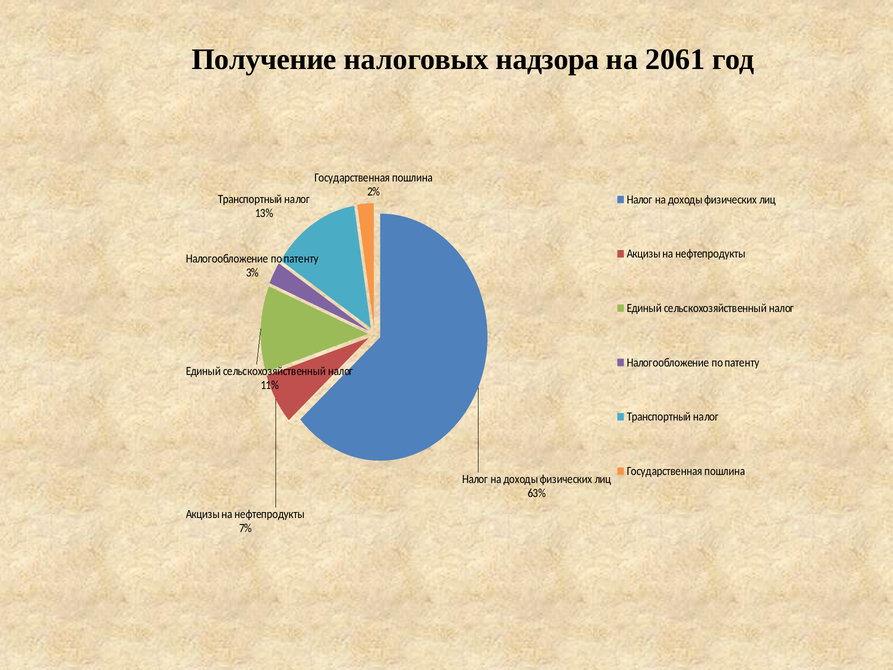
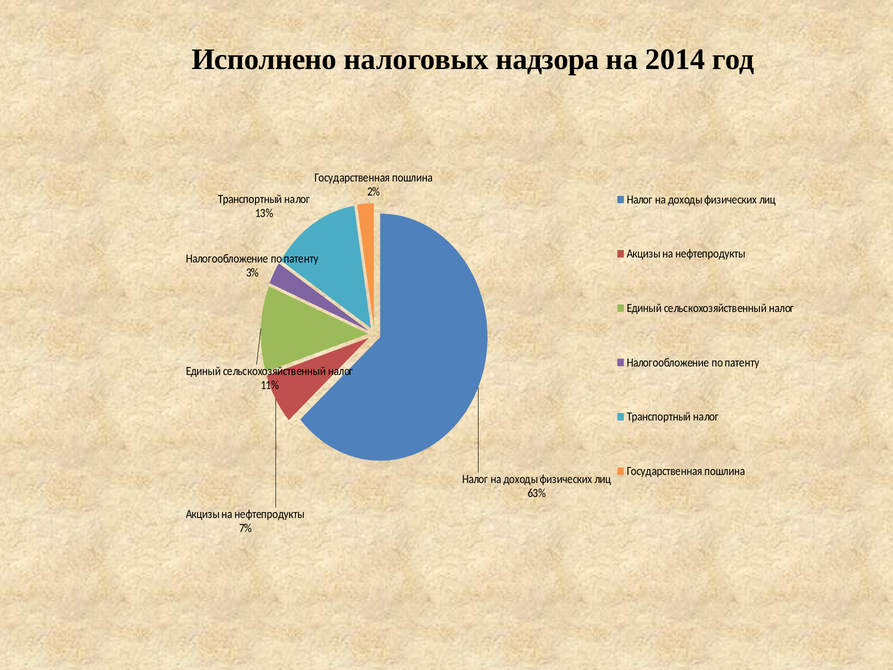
Получение: Получение -> Исполнено
2061: 2061 -> 2014
